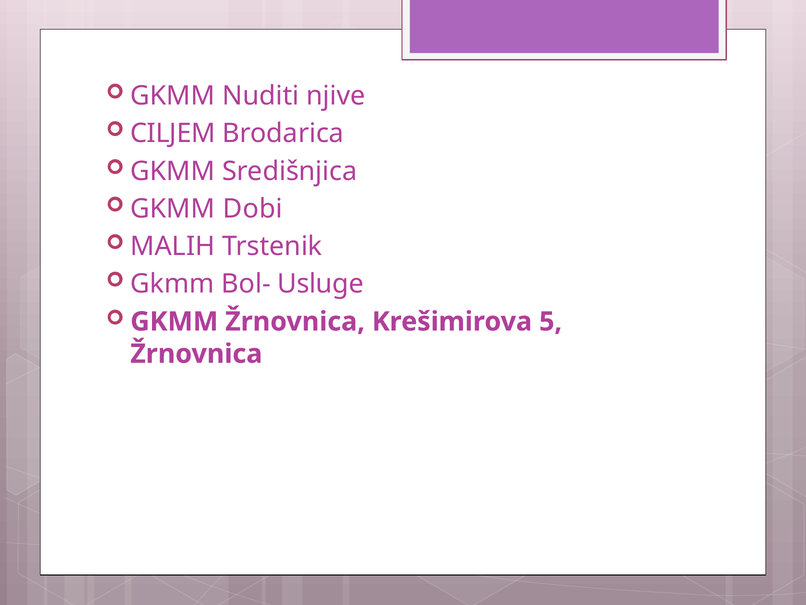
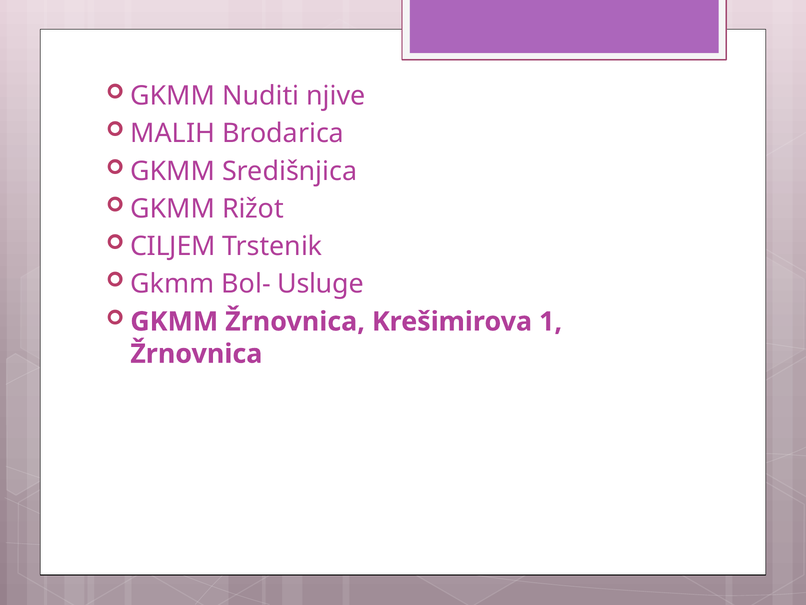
CILJEM: CILJEM -> MALIH
Dobi: Dobi -> Rižot
MALIH: MALIH -> CILJEM
5: 5 -> 1
